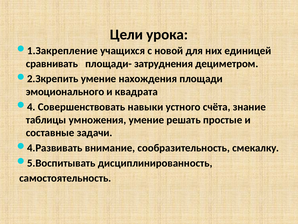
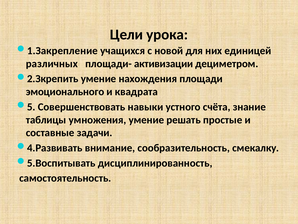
сравнивать: сравнивать -> различных
затруднения: затруднения -> активизации
4: 4 -> 5
